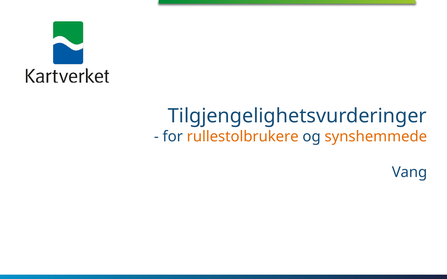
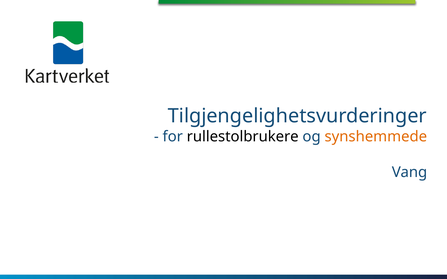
rullestolbrukere colour: orange -> black
